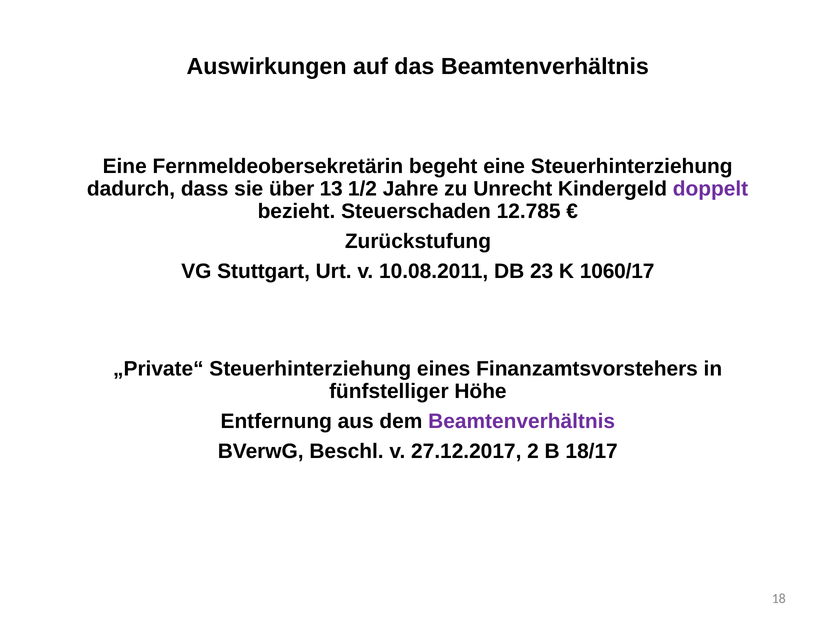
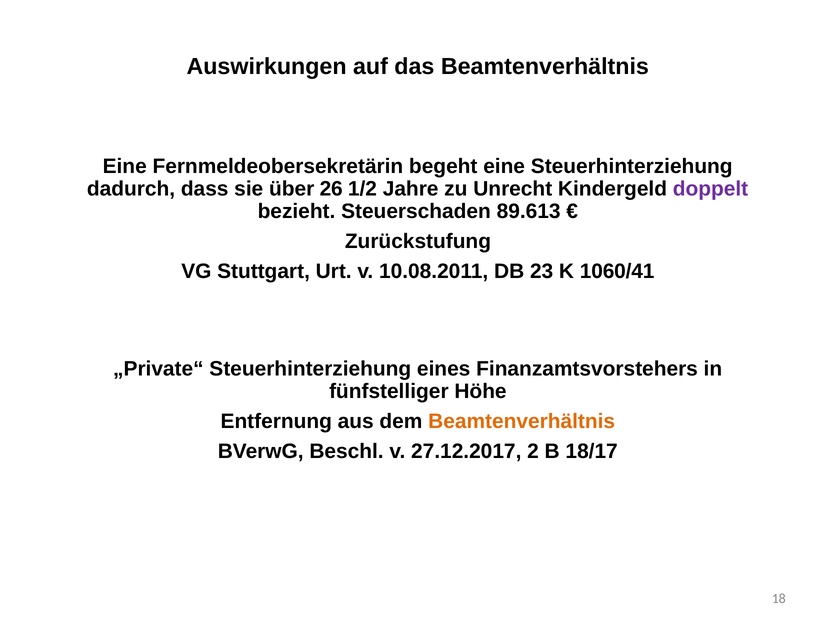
13: 13 -> 26
12.785: 12.785 -> 89.613
1060/17: 1060/17 -> 1060/41
Beamtenverhältnis at (522, 421) colour: purple -> orange
